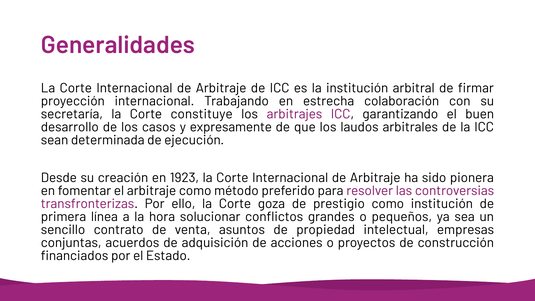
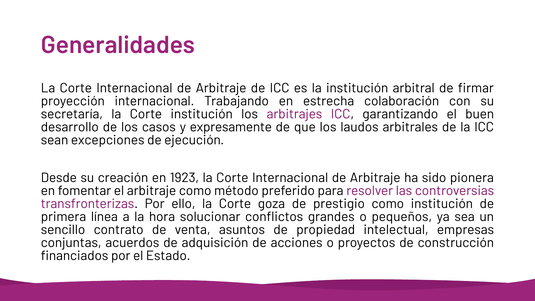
Corte constituye: constituye -> institución
determinada: determinada -> excepciones
